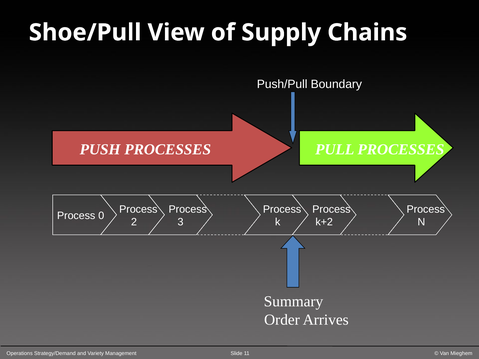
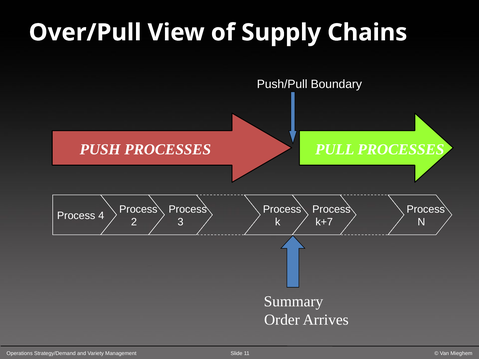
Shoe/Pull: Shoe/Pull -> Over/Pull
0: 0 -> 4
k+2: k+2 -> k+7
